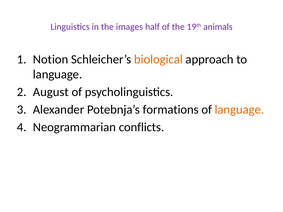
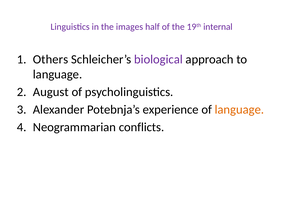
animals: animals -> internal
Notion: Notion -> Others
biological colour: orange -> purple
formations: formations -> experience
